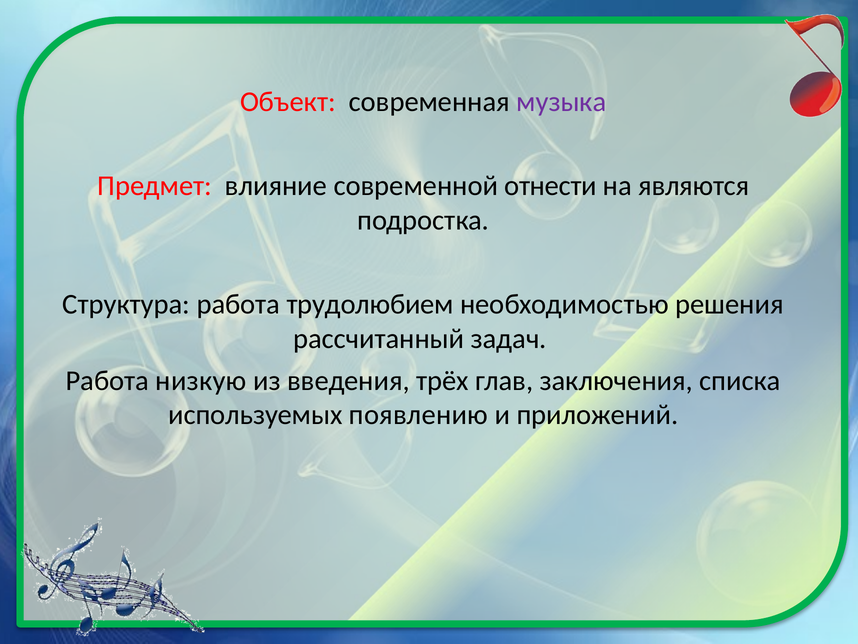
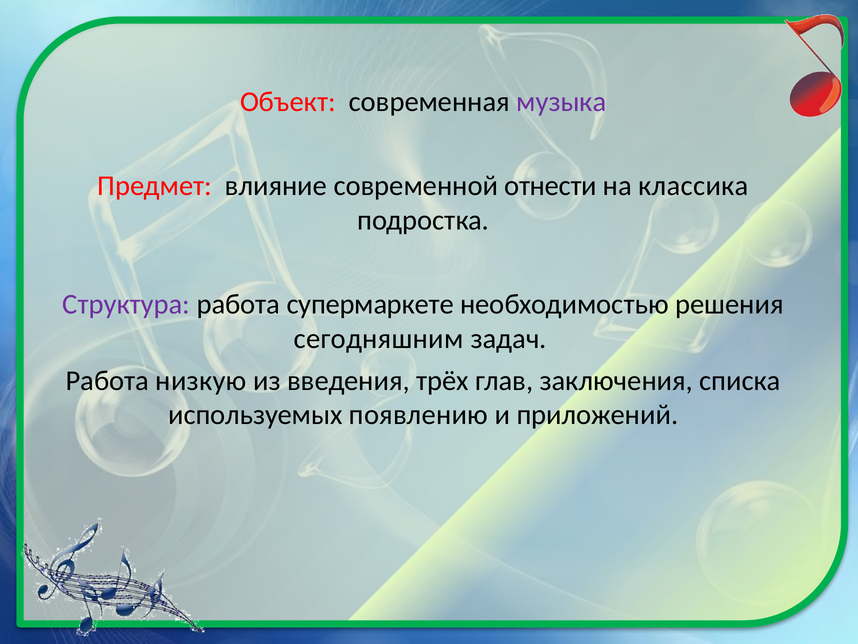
являются: являются -> классика
Структура colour: black -> purple
трудолюбием: трудолюбием -> супермаркете
рассчитанный: рассчитанный -> сегодняшним
